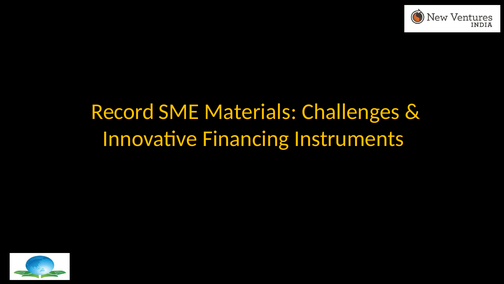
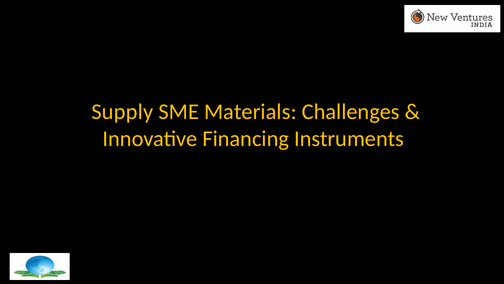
Record: Record -> Supply
